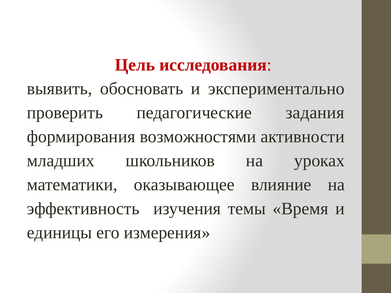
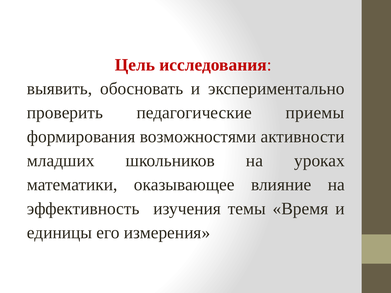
задания: задания -> приемы
